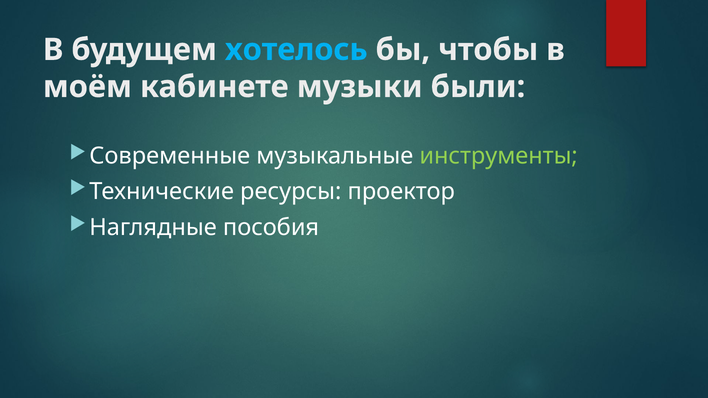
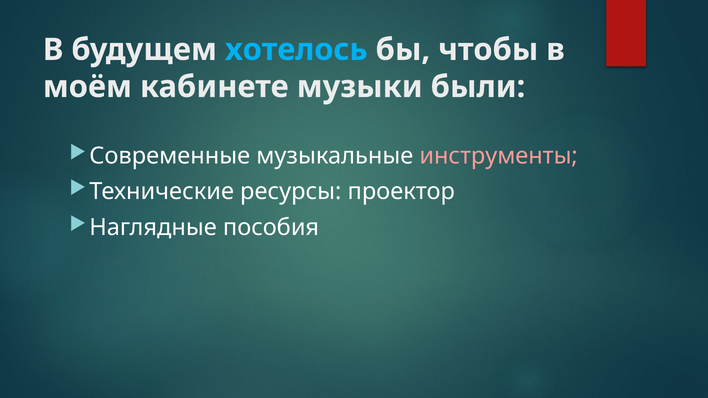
инструменты colour: light green -> pink
